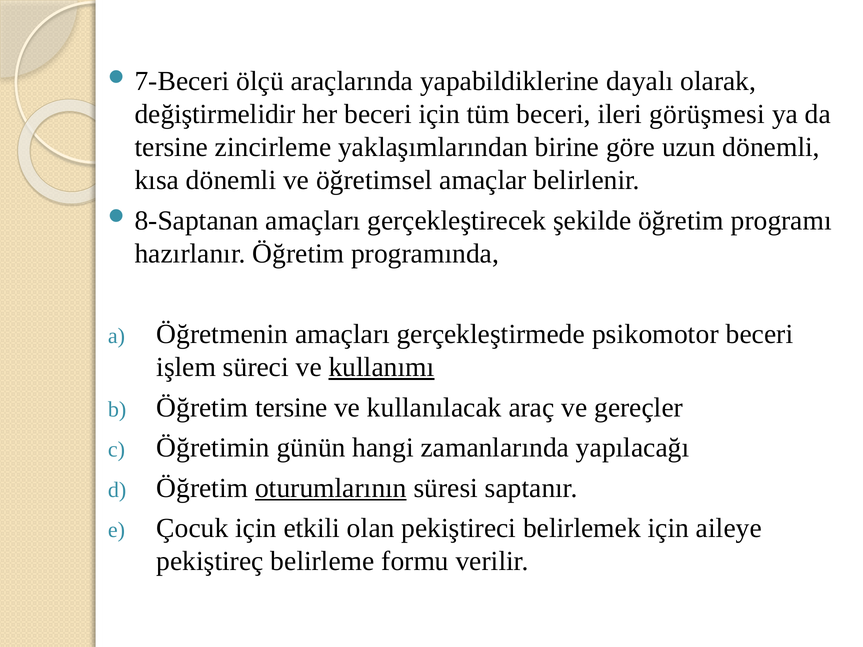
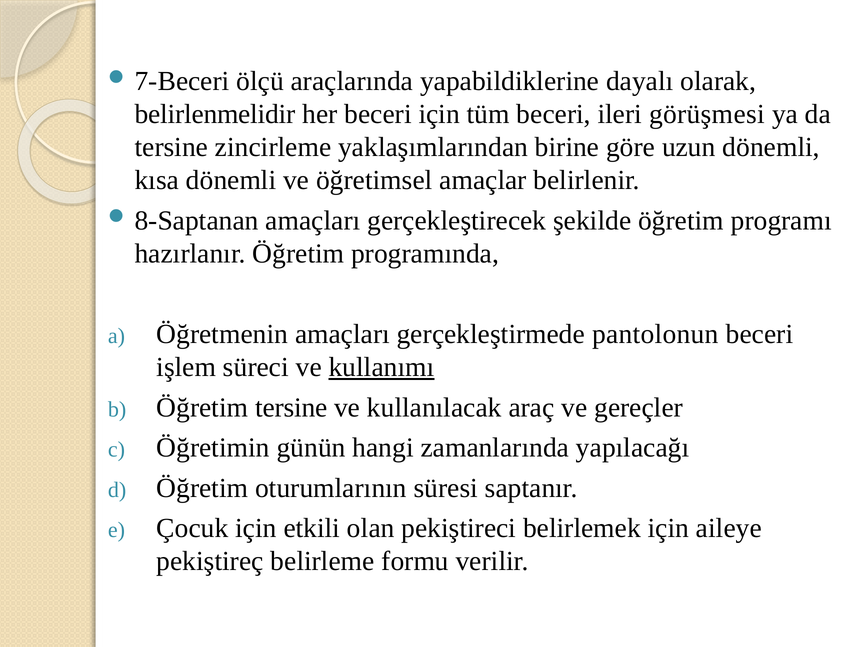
değiştirmelidir: değiştirmelidir -> belirlenmelidir
psikomotor: psikomotor -> pantolonun
oturumlarının underline: present -> none
